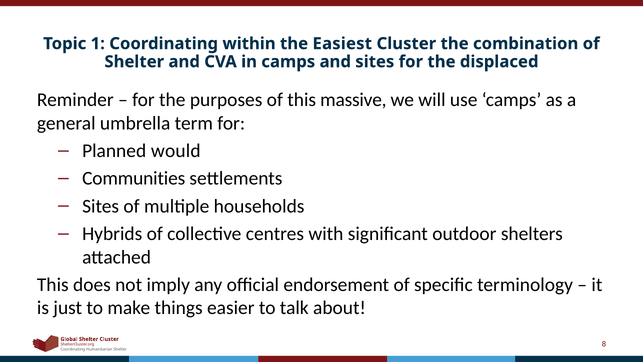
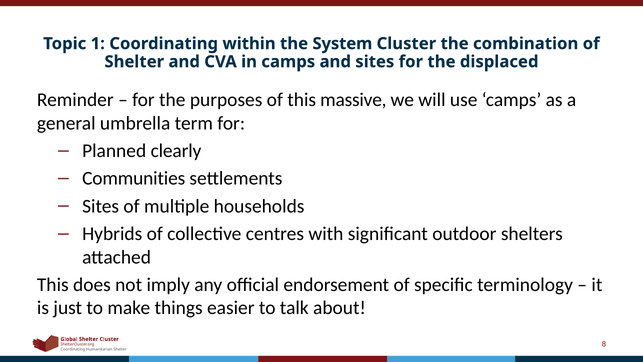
Easiest: Easiest -> System
would: would -> clearly
